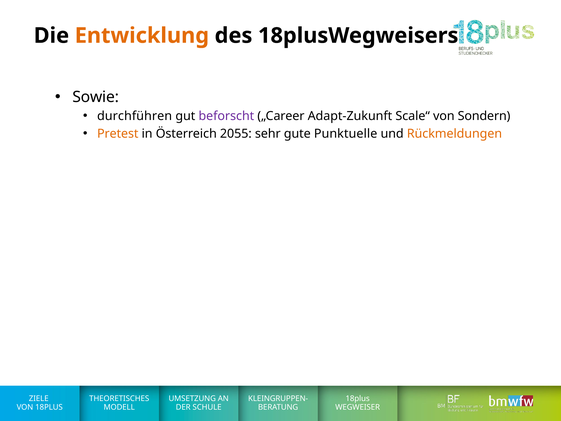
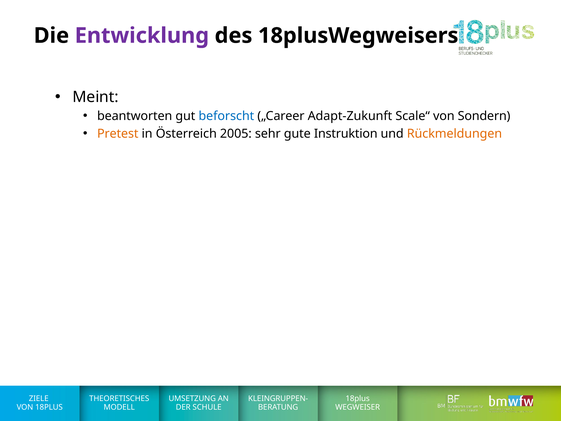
Entwicklung colour: orange -> purple
Sowie: Sowie -> Meint
durchführen: durchführen -> beantworten
beforscht colour: purple -> blue
2055: 2055 -> 2005
Punktuelle: Punktuelle -> Instruktion
